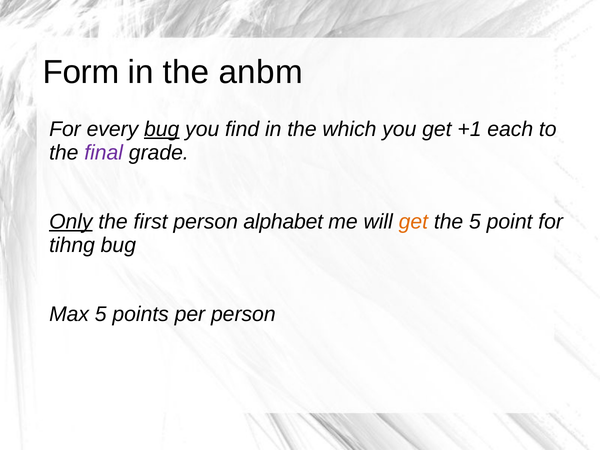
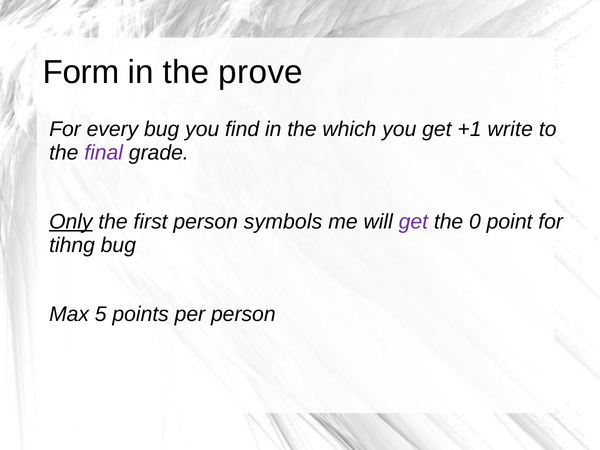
anbm: anbm -> prove
bug at (162, 129) underline: present -> none
each: each -> write
alphabet: alphabet -> symbols
get at (413, 222) colour: orange -> purple
the 5: 5 -> 0
